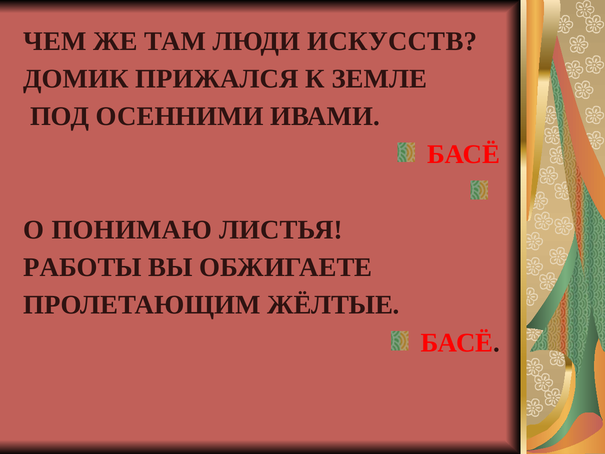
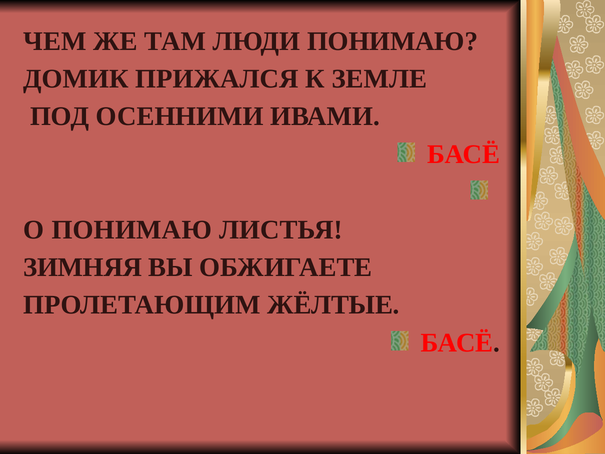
ЛЮДИ ИСКУССТВ: ИСКУССТВ -> ПОНИМАЮ
РАБОТЫ: РАБОТЫ -> ЗИМНЯЯ
